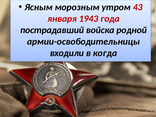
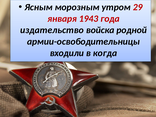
43: 43 -> 29
пострадавший: пострадавший -> издательство
